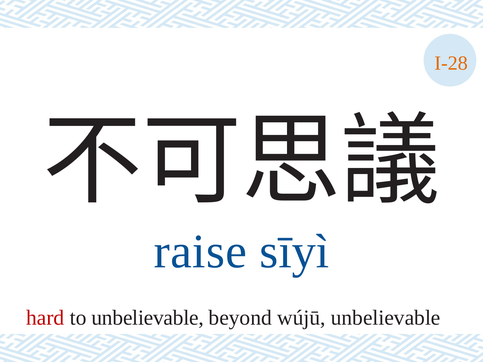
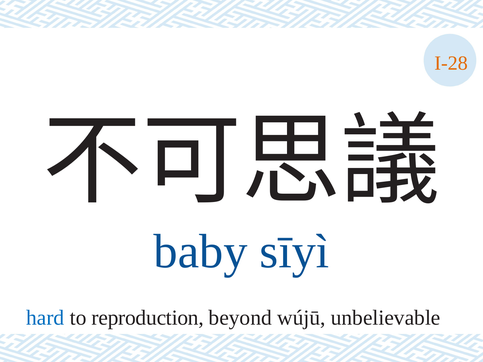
raise: raise -> baby
hard colour: red -> blue
to unbelievable: unbelievable -> reproduction
